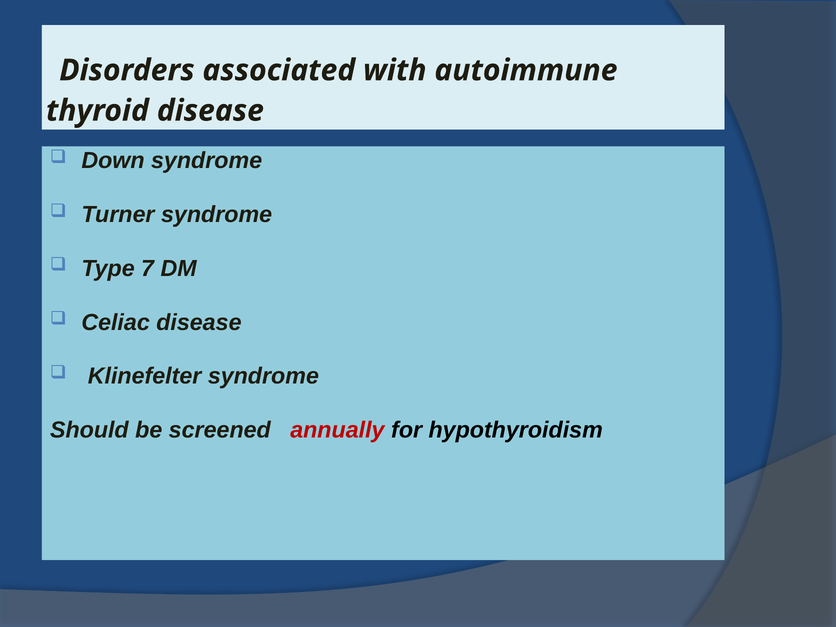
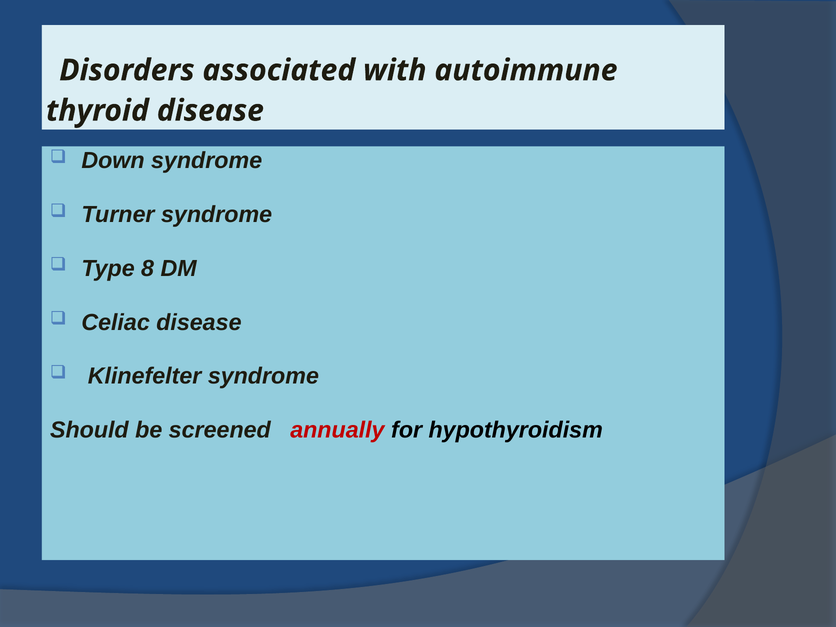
7: 7 -> 8
